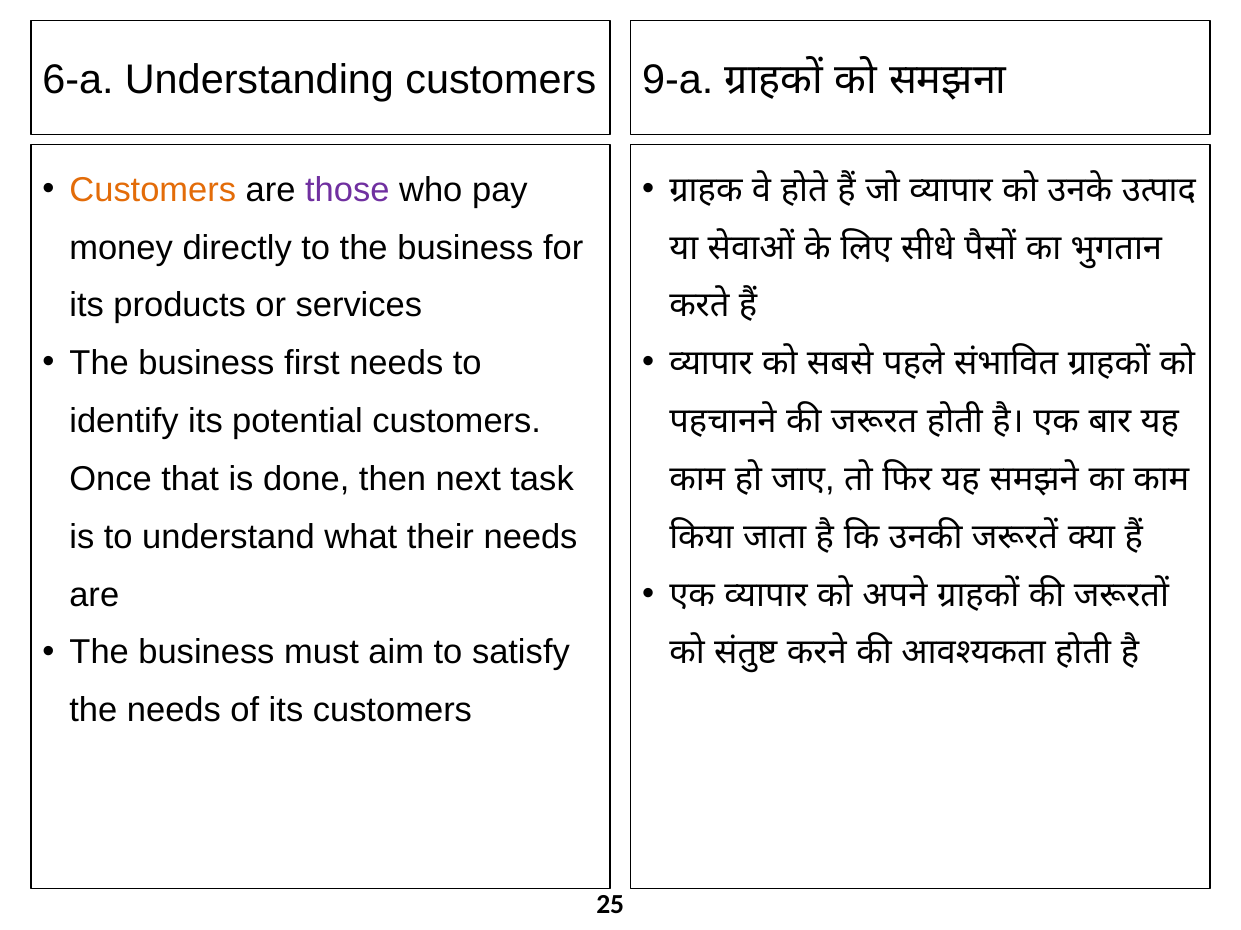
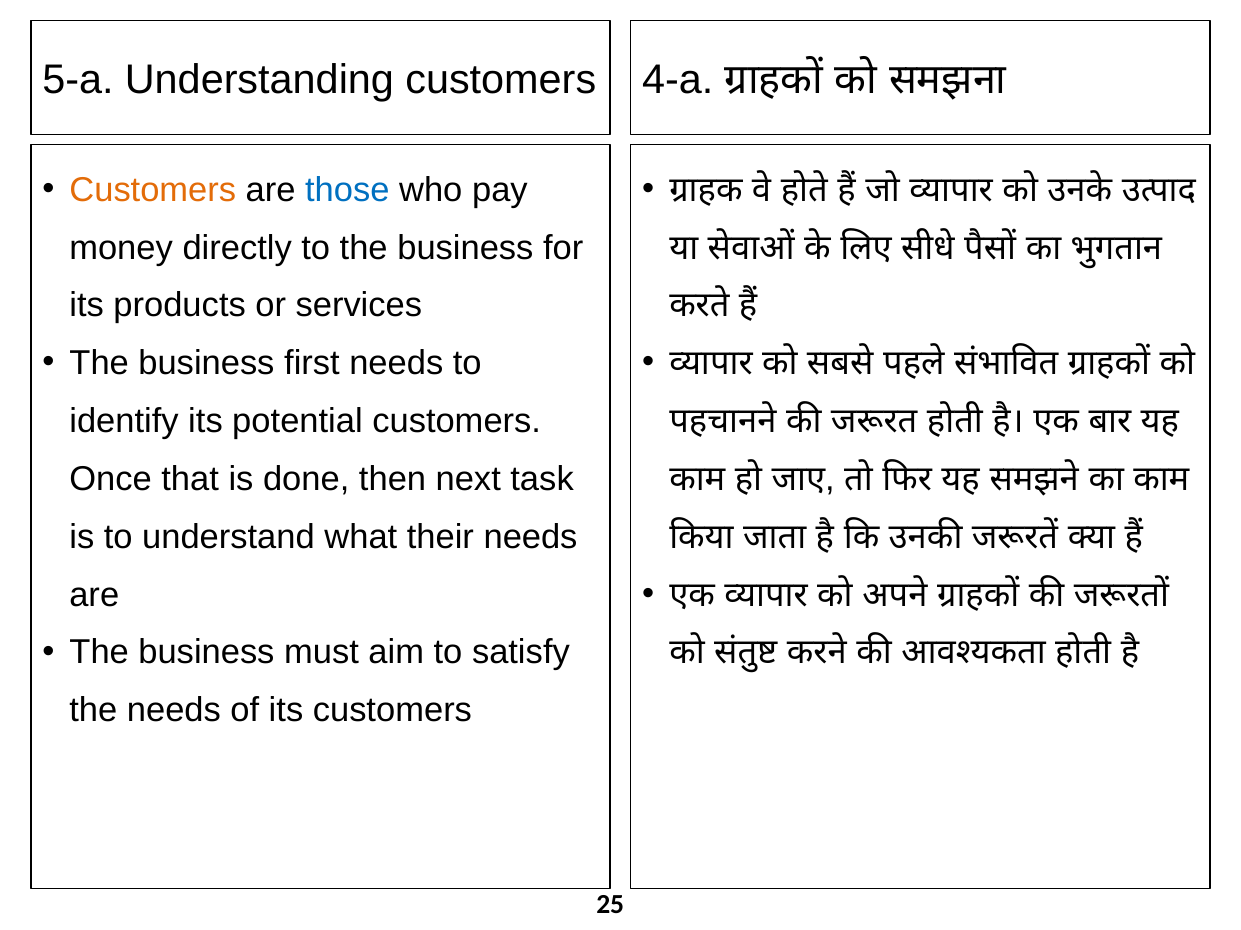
6-a: 6-a -> 5-a
9-a: 9-a -> 4-a
those colour: purple -> blue
